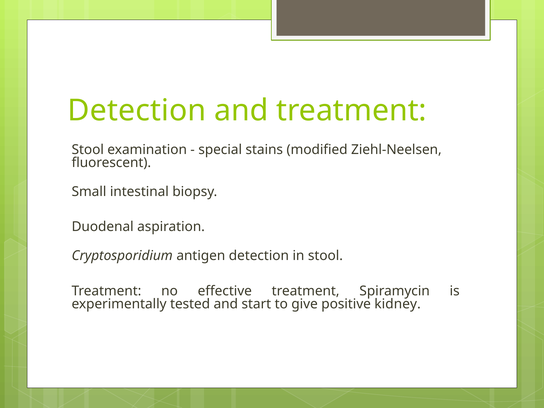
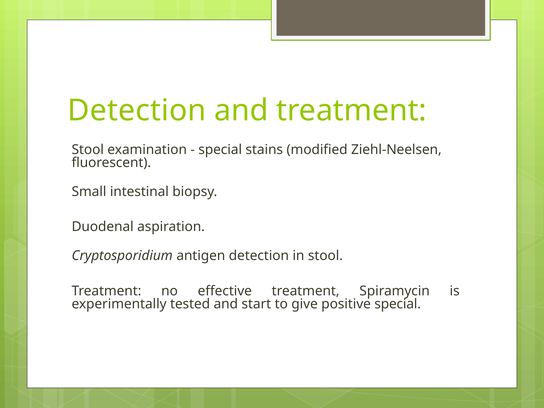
positive kidney: kidney -> special
